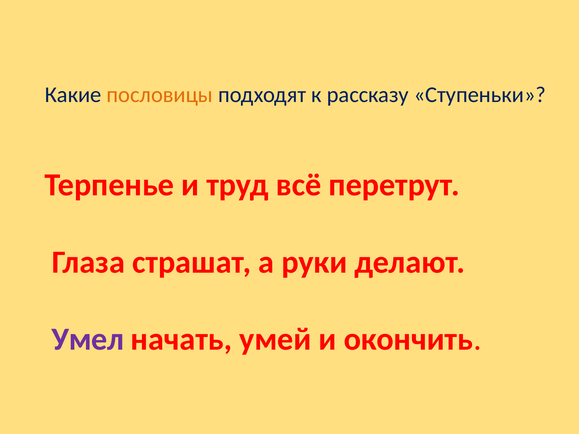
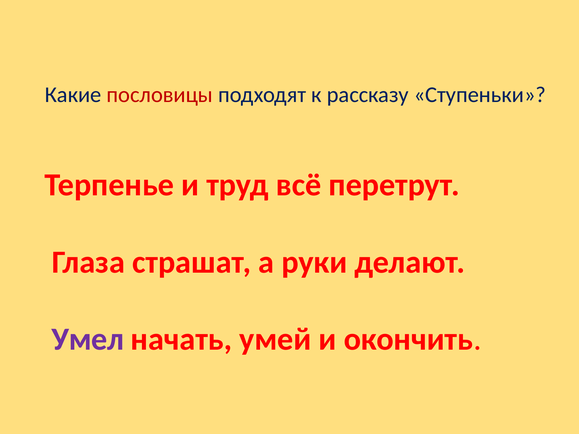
пословицы colour: orange -> red
